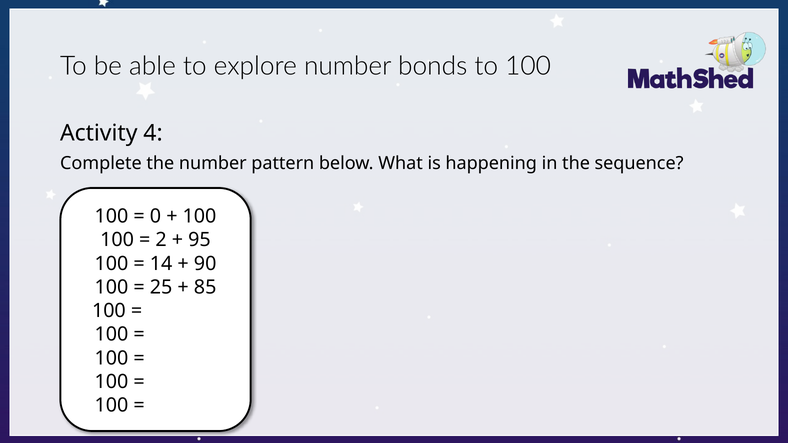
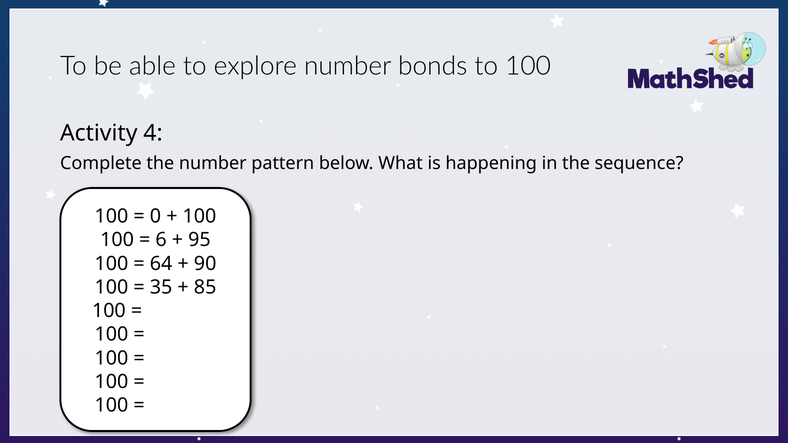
2: 2 -> 6
14: 14 -> 64
25 at (161, 287): 25 -> 35
